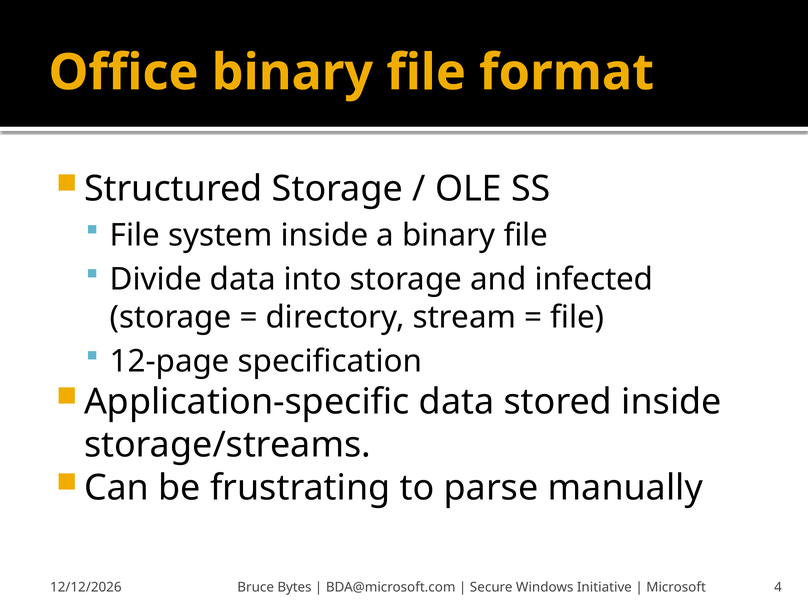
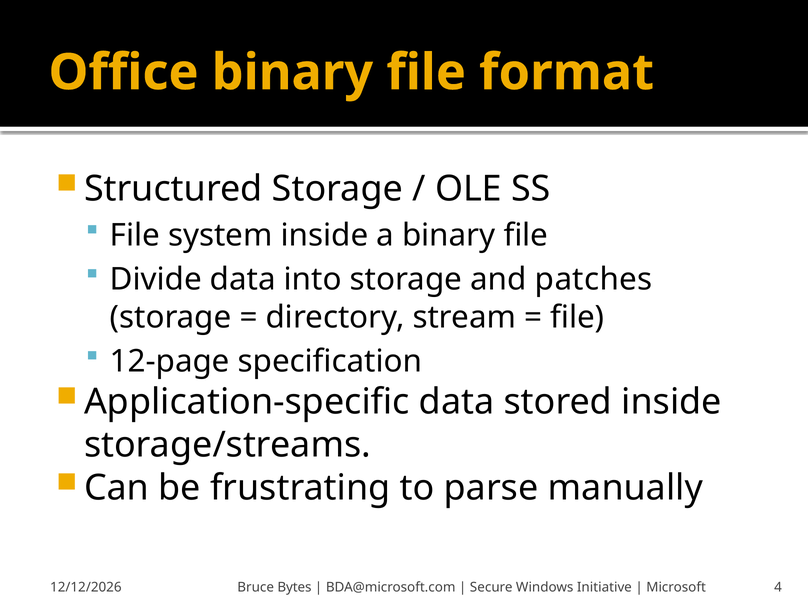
infected: infected -> patches
